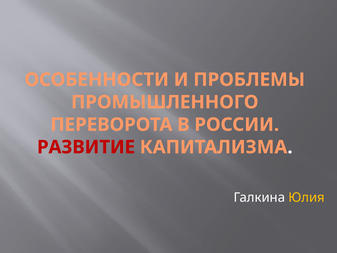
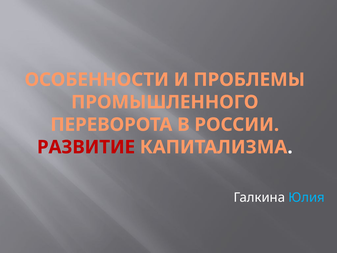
Юлия colour: yellow -> light blue
